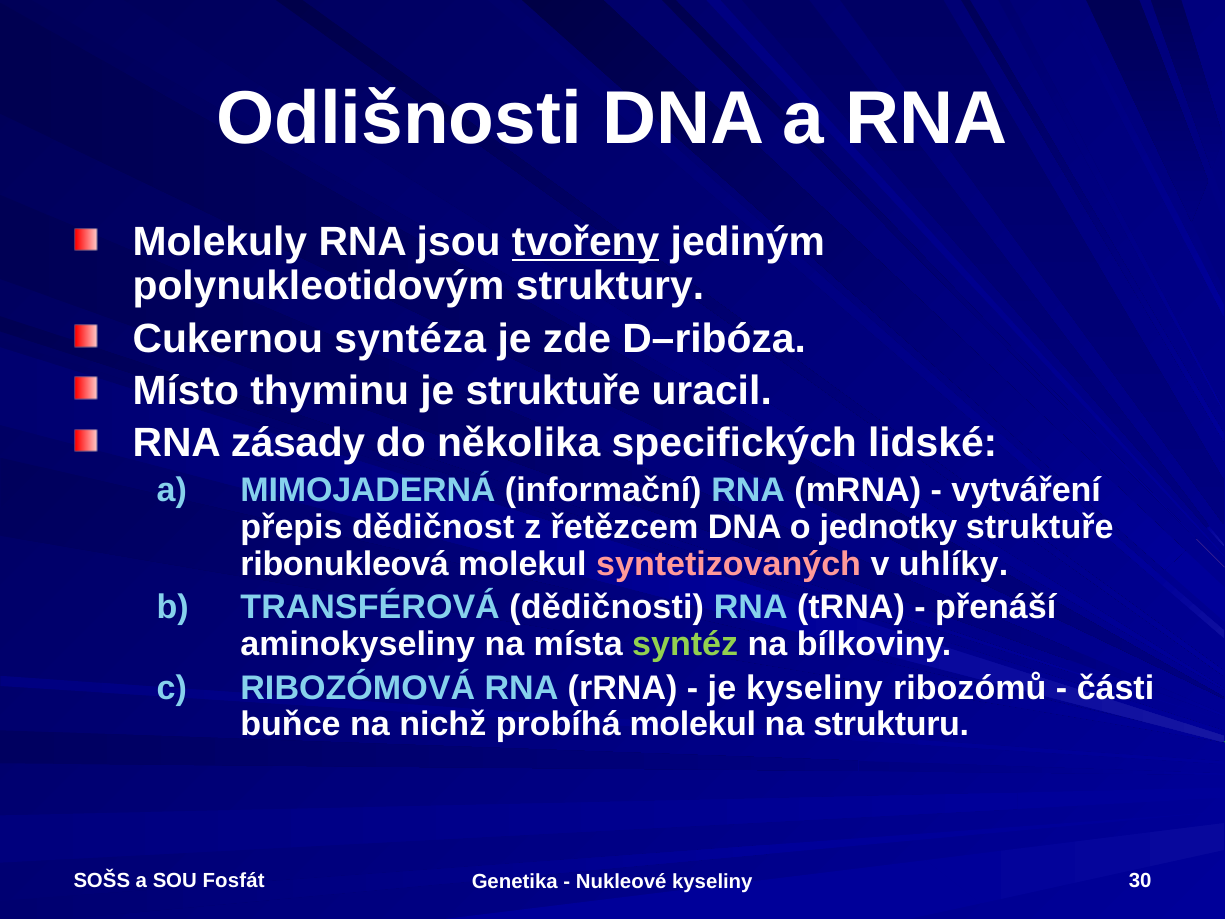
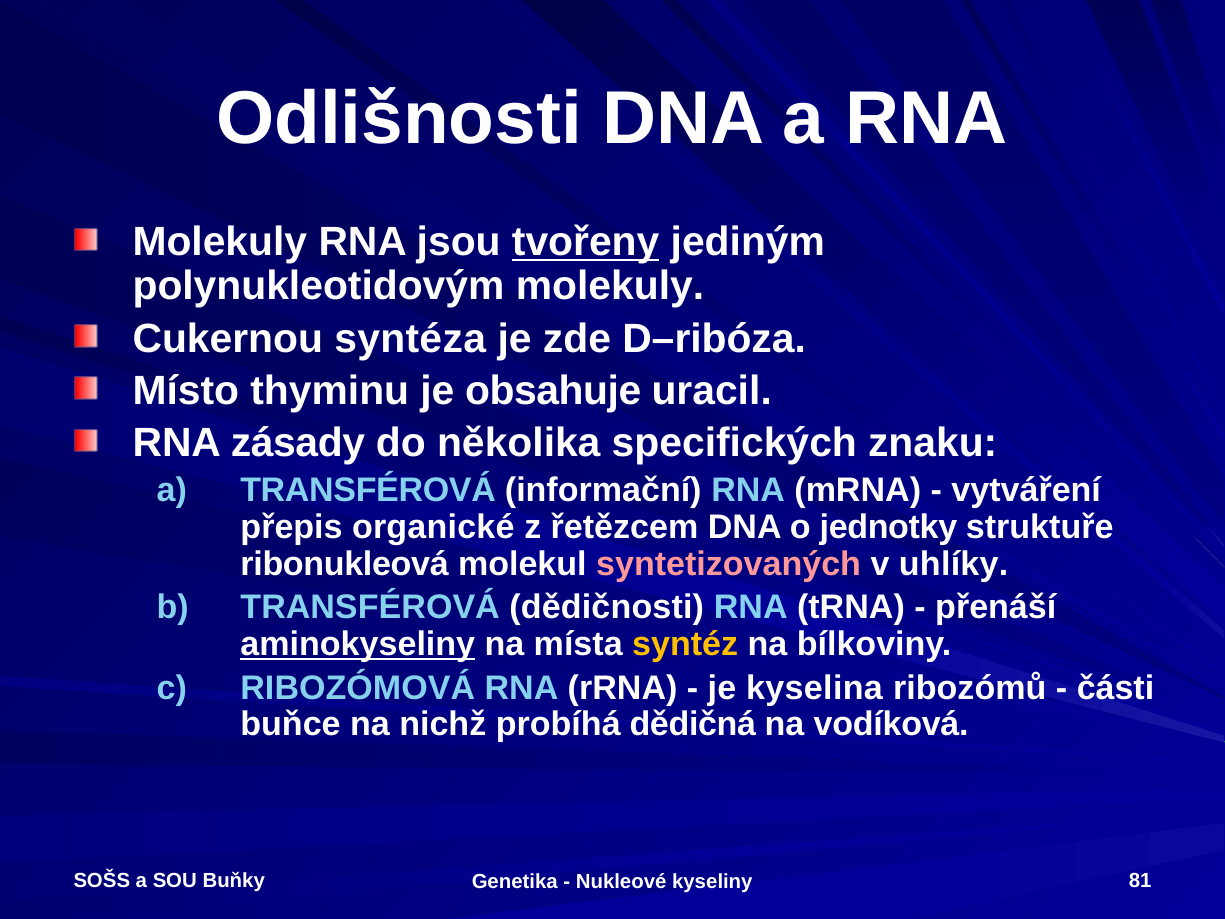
polynukleotidovým struktury: struktury -> molekuly
je struktuře: struktuře -> obsahuje
lidské: lidské -> znaku
a MIMOJADERNÁ: MIMOJADERNÁ -> TRANSFÉROVÁ
dědičnost: dědičnost -> organické
aminokyseliny underline: none -> present
syntéz colour: light green -> yellow
je kyseliny: kyseliny -> kyselina
probíhá molekul: molekul -> dědičná
strukturu: strukturu -> vodíková
Fosfát: Fosfát -> Buňky
30: 30 -> 81
